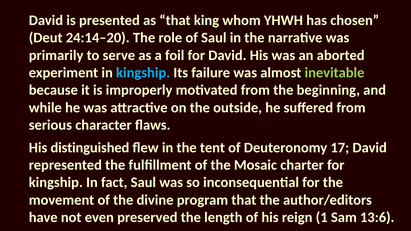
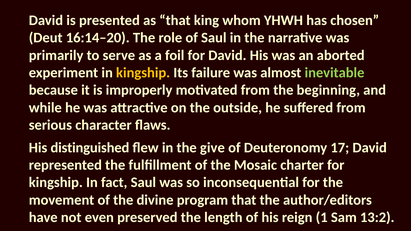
24:14–20: 24:14–20 -> 16:14–20
kingship at (143, 73) colour: light blue -> yellow
tent: tent -> give
13:6: 13:6 -> 13:2
